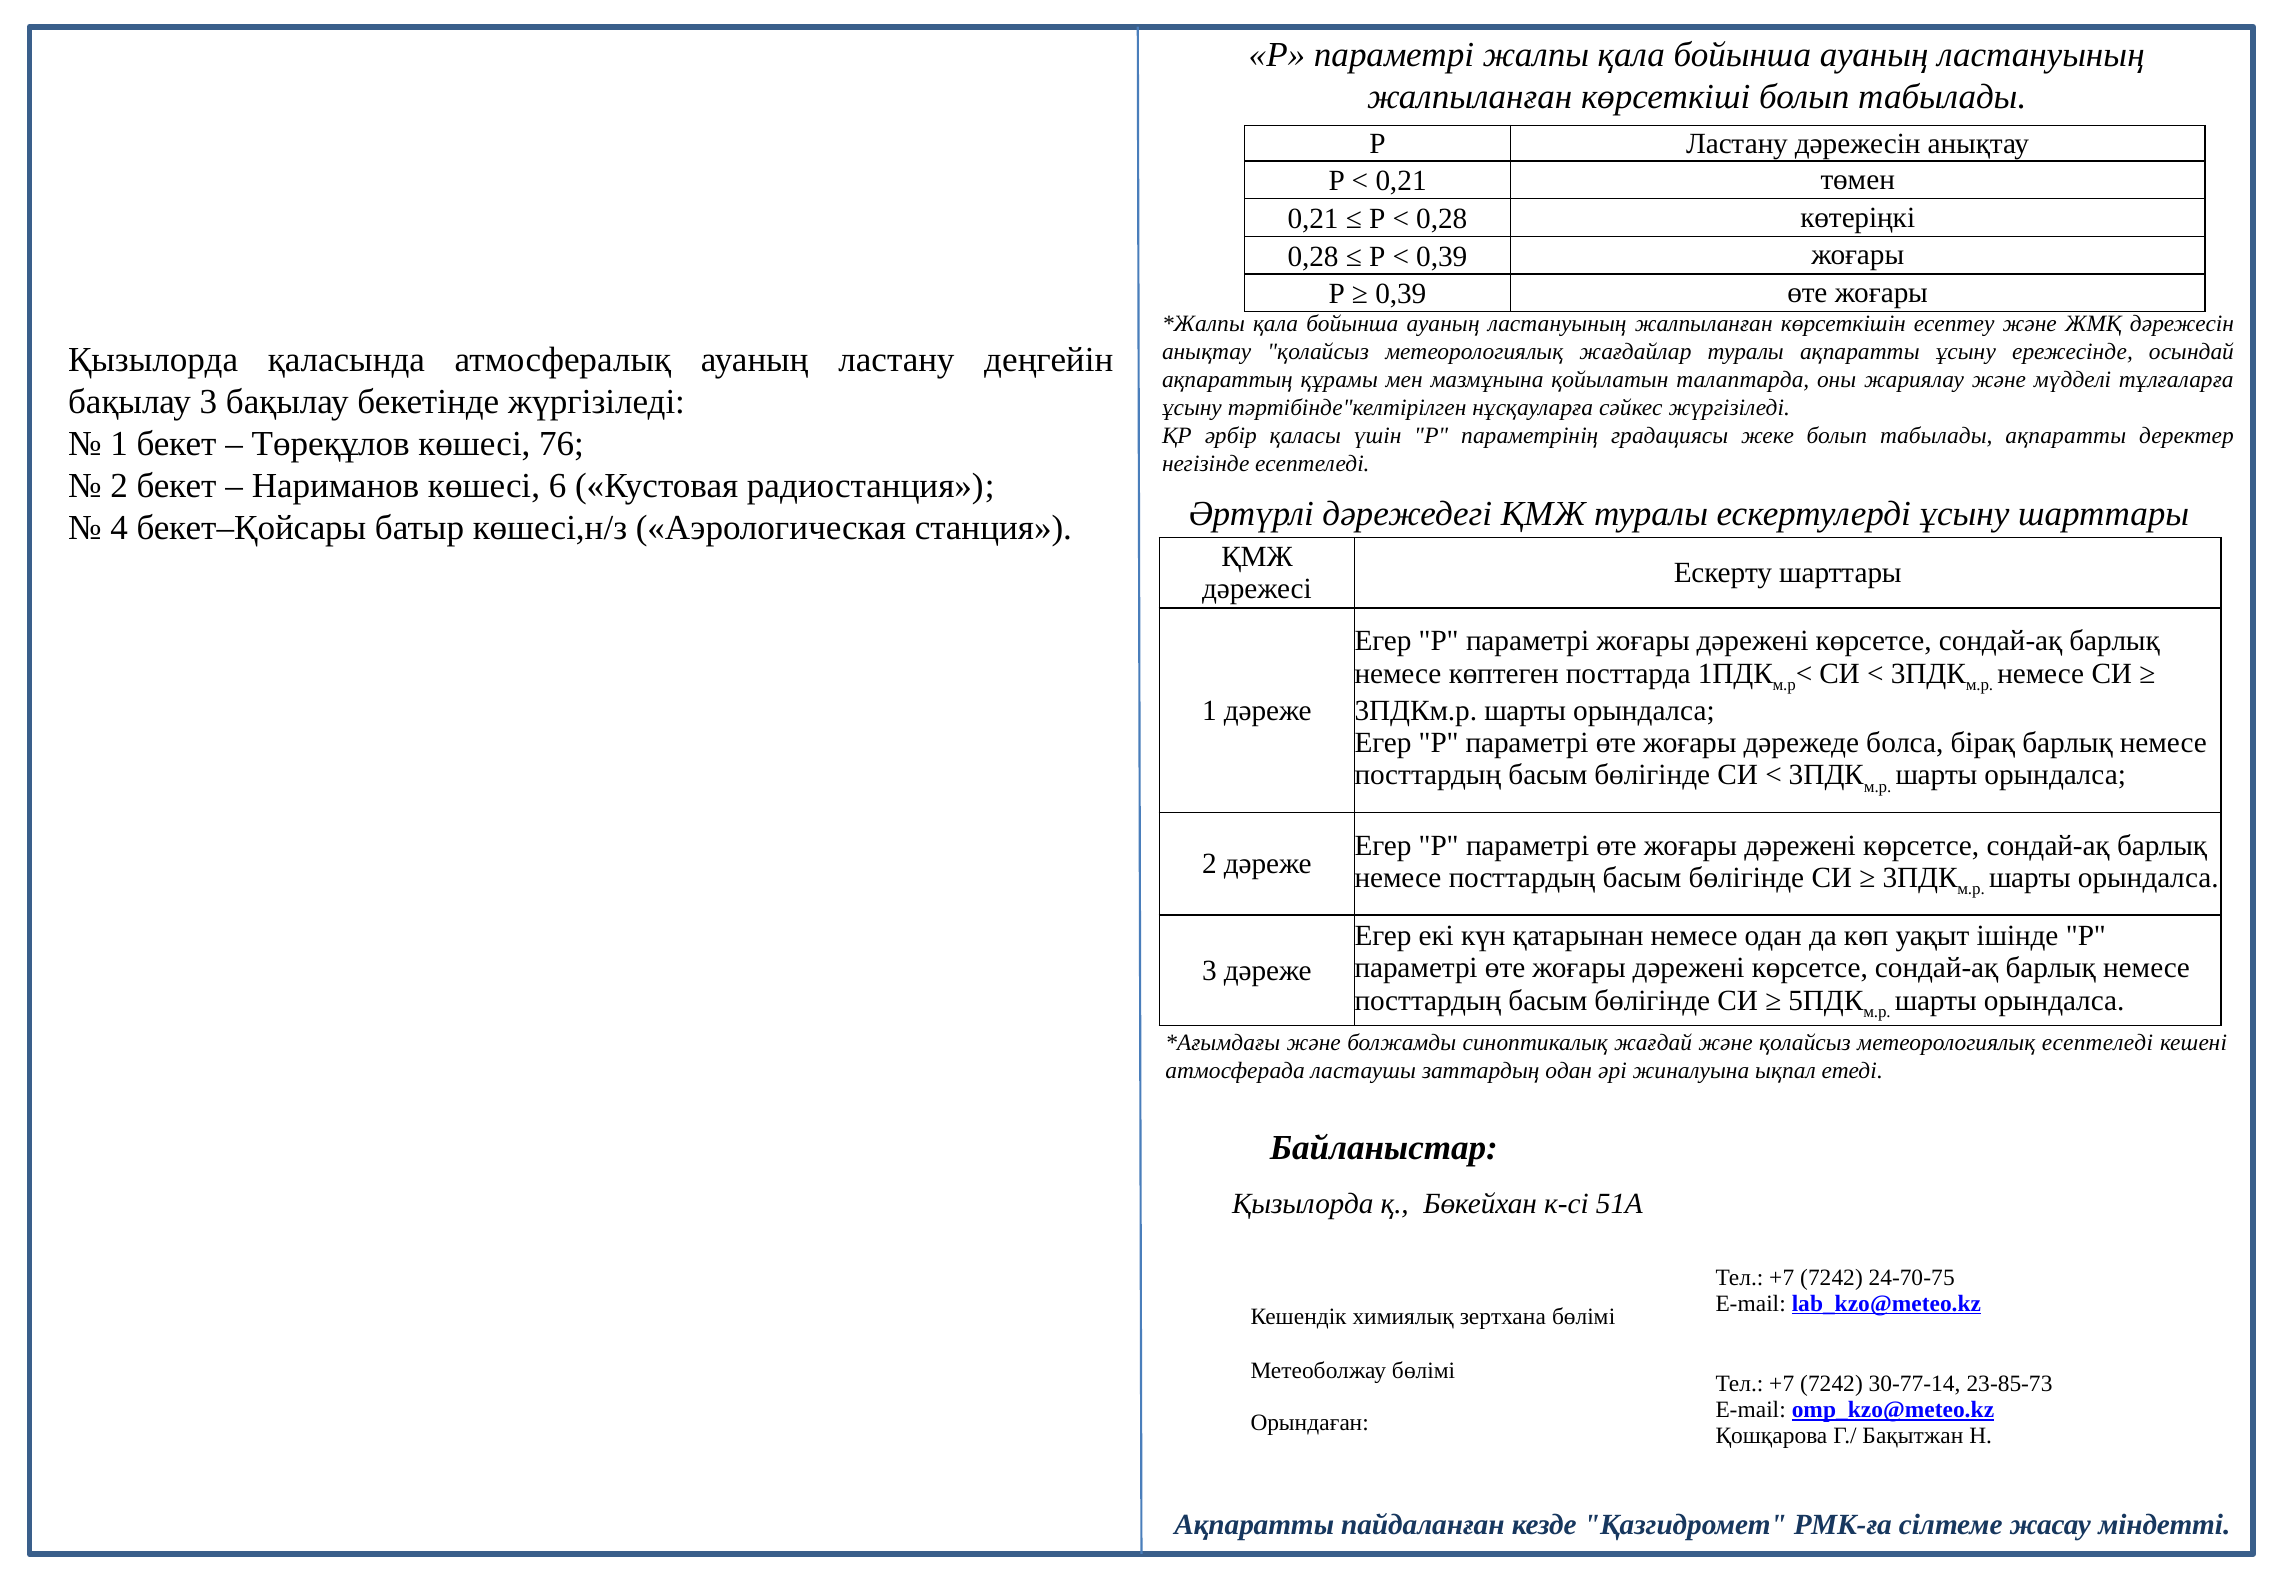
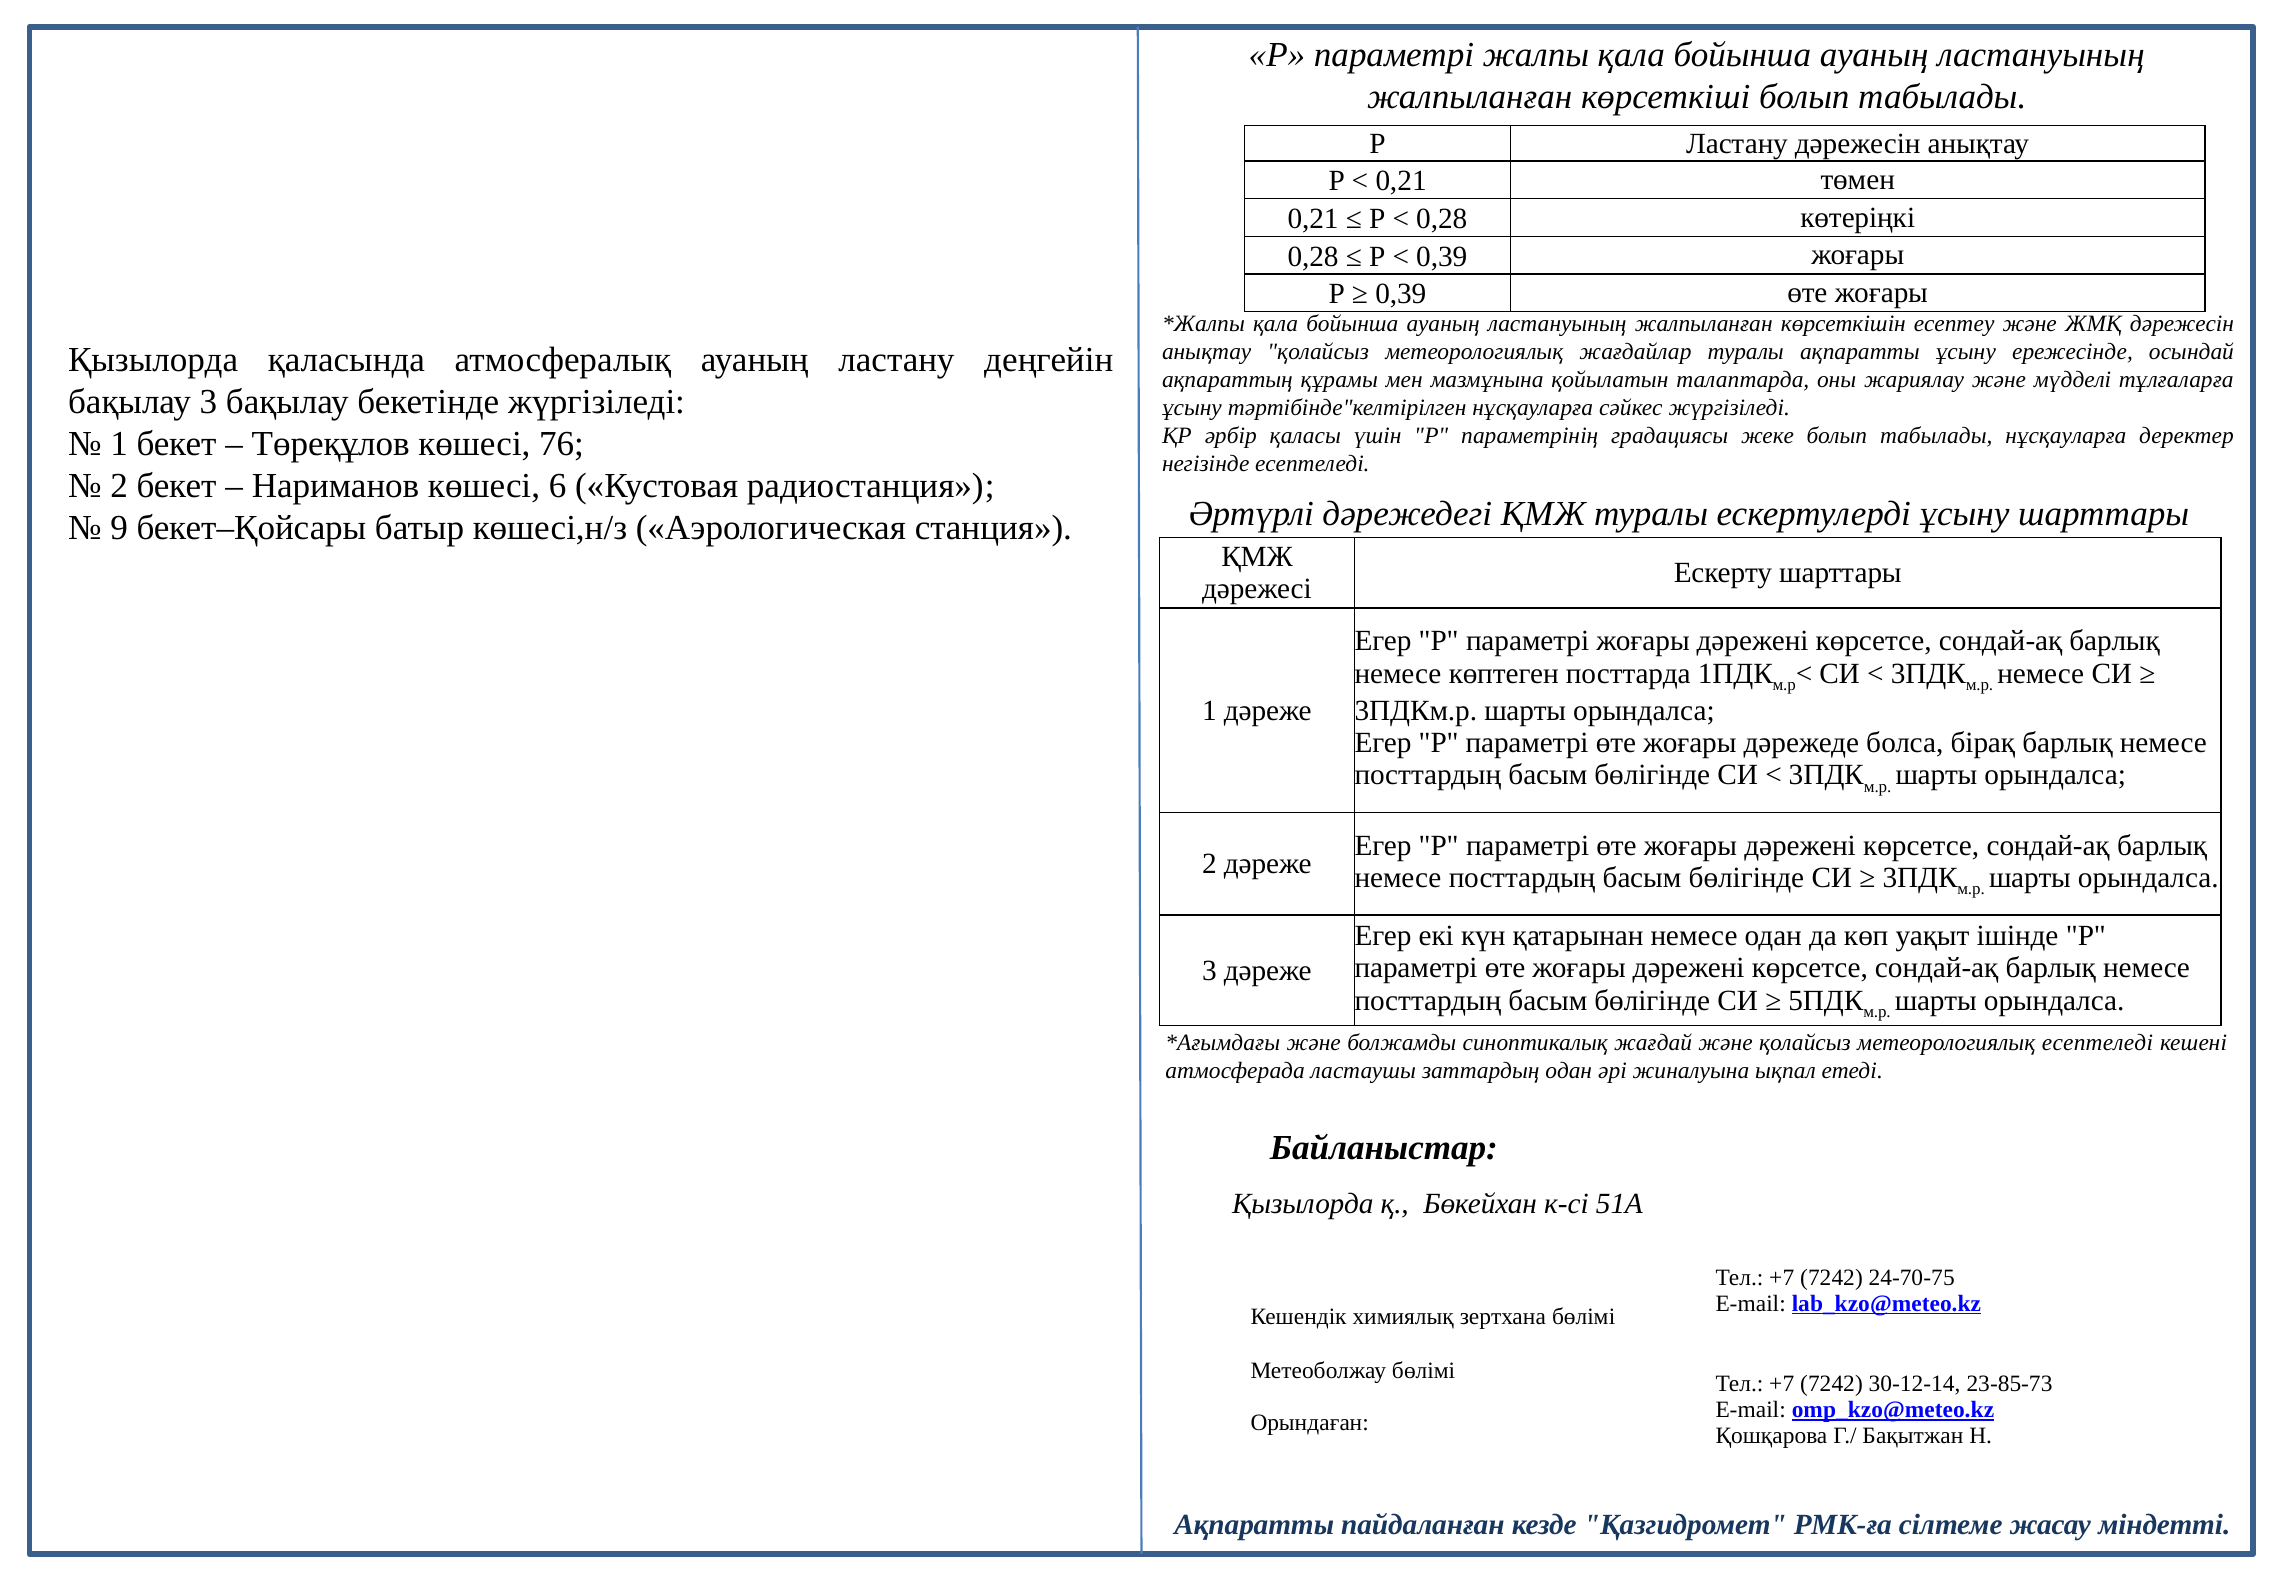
табылады ақпаратты: ақпаратты -> нұсқауларға
4: 4 -> 9
30-77-14: 30-77-14 -> 30-12-14
